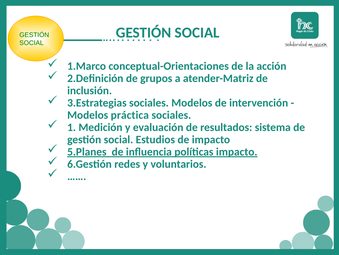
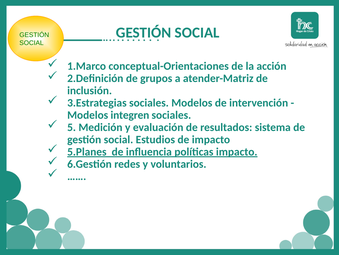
práctica: práctica -> integren
1: 1 -> 5
